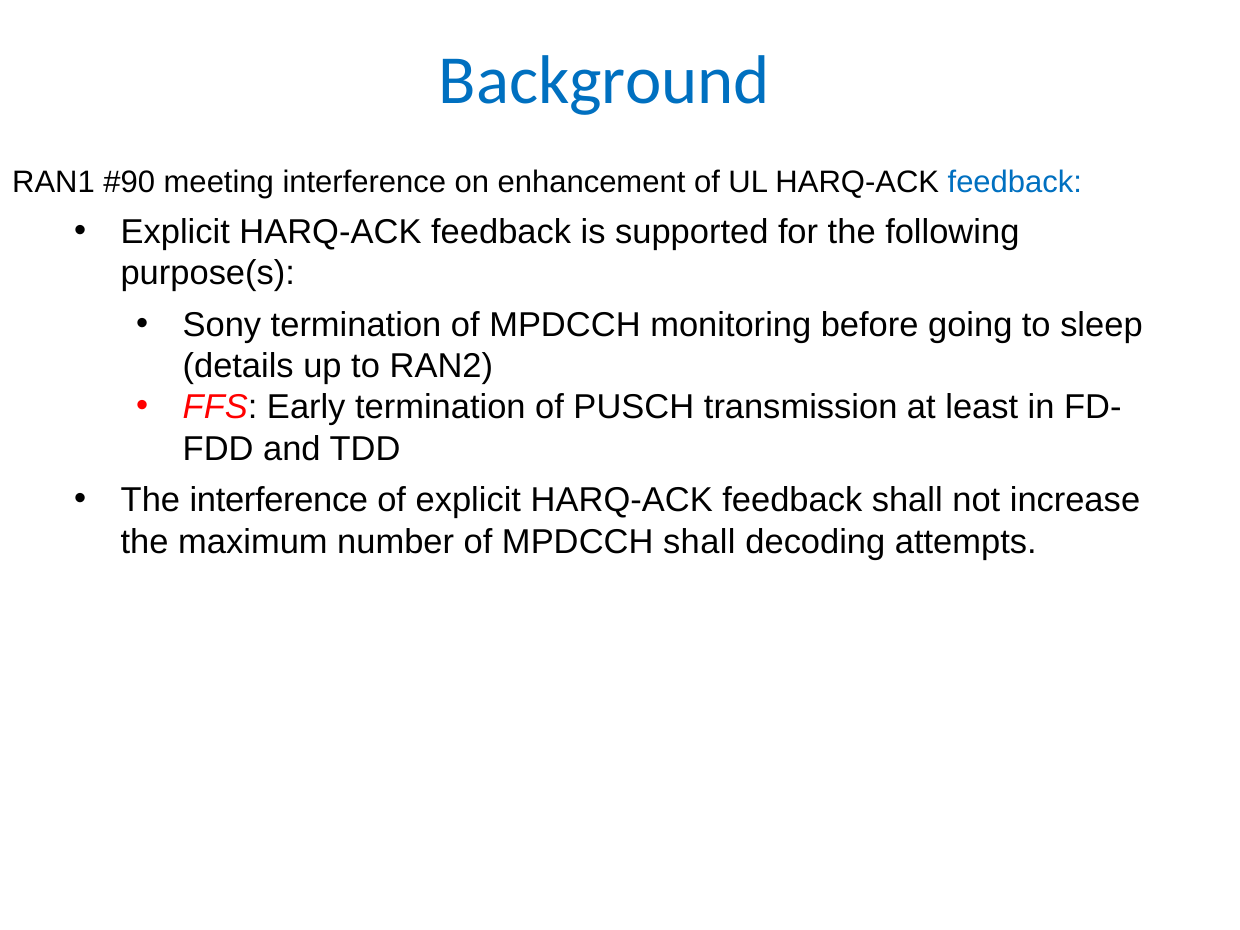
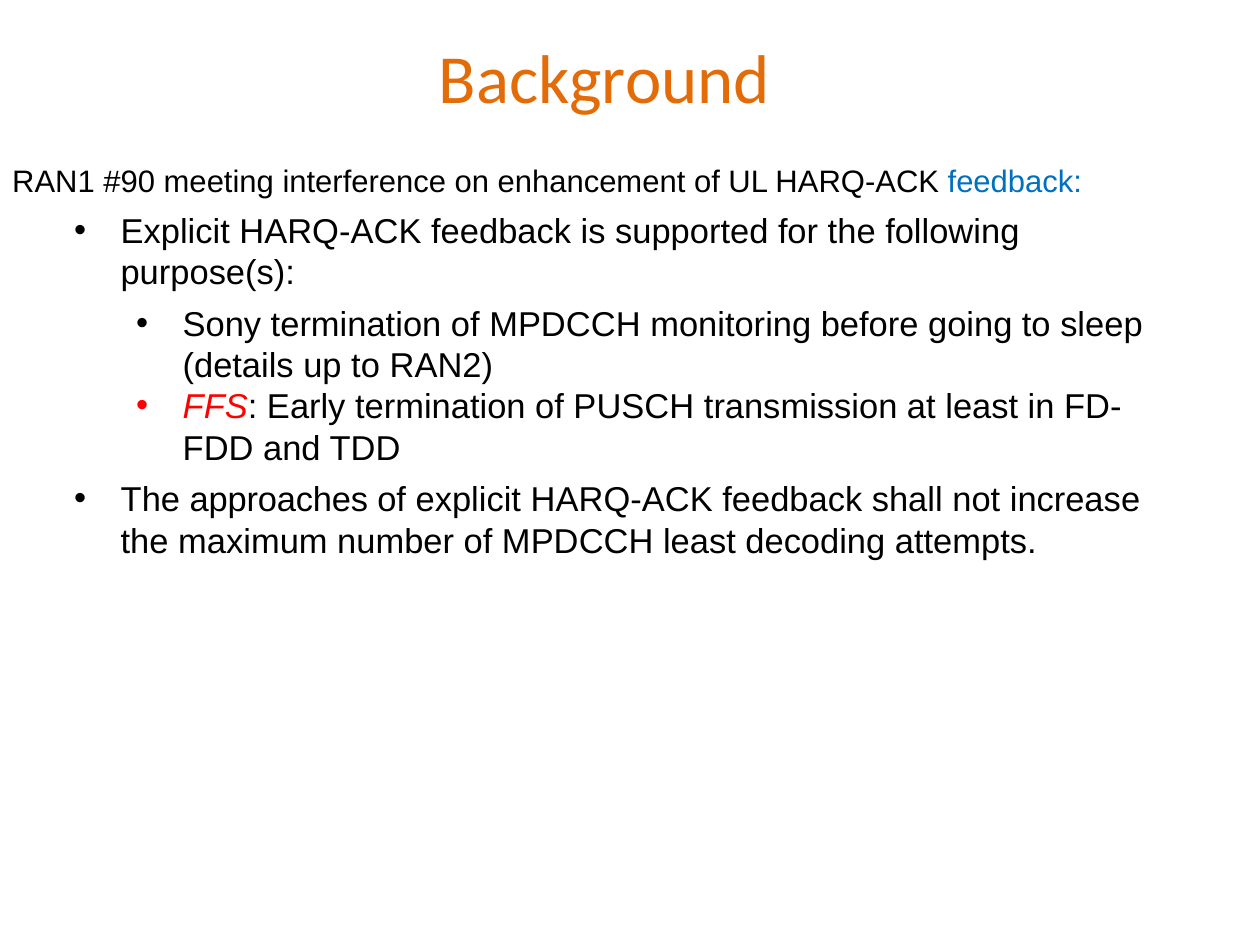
Background colour: blue -> orange
The interference: interference -> approaches
MPDCCH shall: shall -> least
